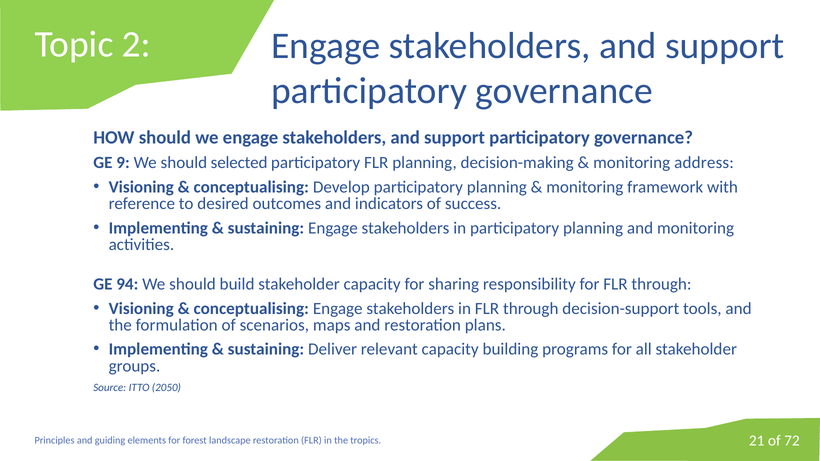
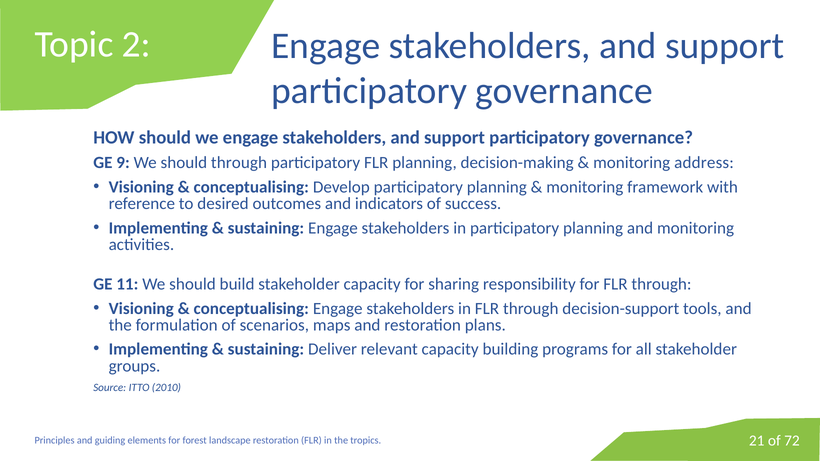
should selected: selected -> through
94: 94 -> 11
2050: 2050 -> 2010
